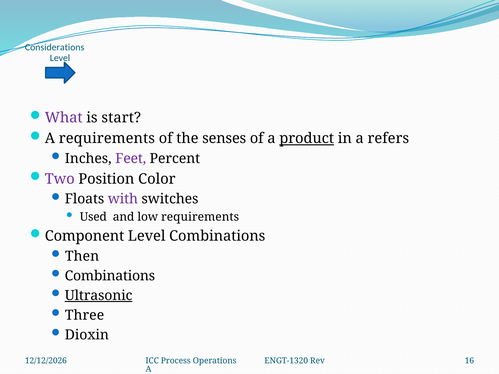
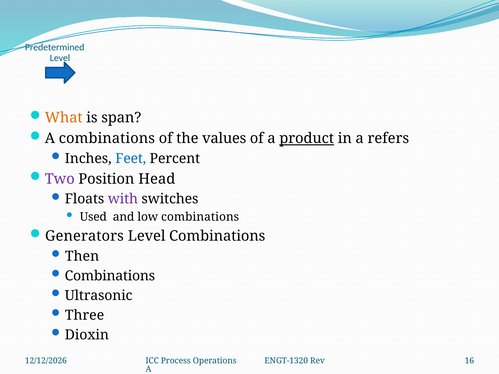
Considerations: Considerations -> Predetermined
What colour: purple -> orange
start: start -> span
A requirements: requirements -> combinations
senses: senses -> values
Feet colour: purple -> blue
Color: Color -> Head
low requirements: requirements -> combinations
Component: Component -> Generators
Ultrasonic underline: present -> none
